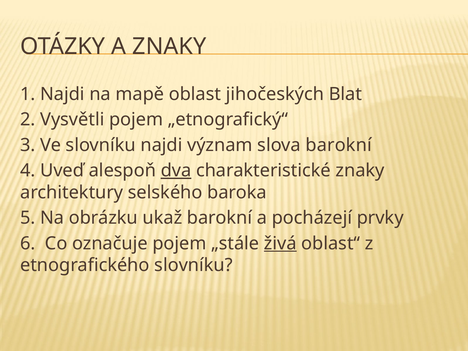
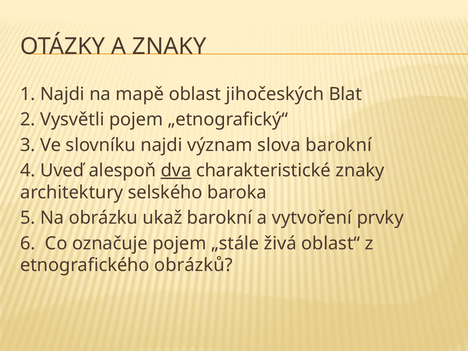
pocházejí: pocházejí -> vytvoření
živá underline: present -> none
etnografického slovníku: slovníku -> obrázků
